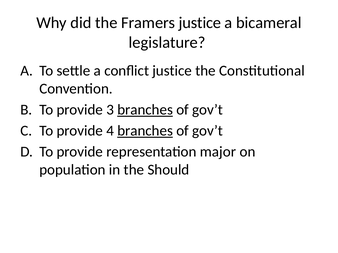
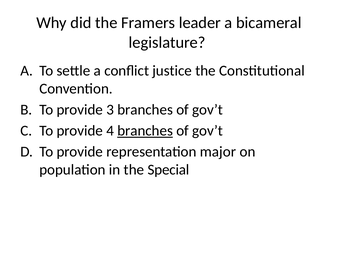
Framers justice: justice -> leader
branches at (145, 110) underline: present -> none
Should: Should -> Special
